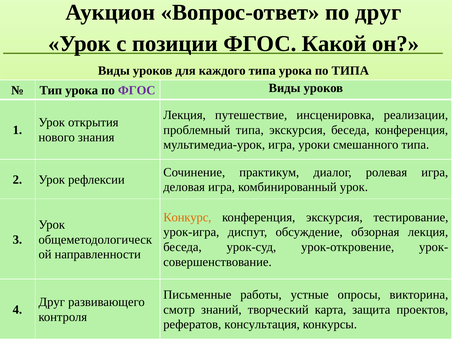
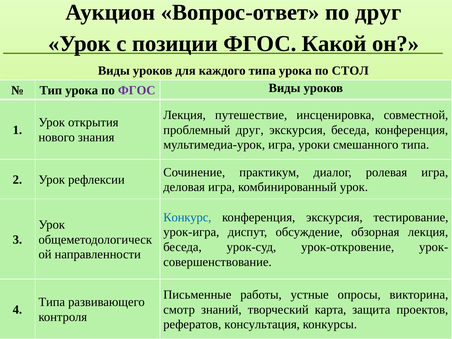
по ТИПА: ТИПА -> СТОЛ
реализации: реализации -> совместной
проблемный типа: типа -> друг
Конкурс colour: orange -> blue
Друг at (52, 302): Друг -> Типа
